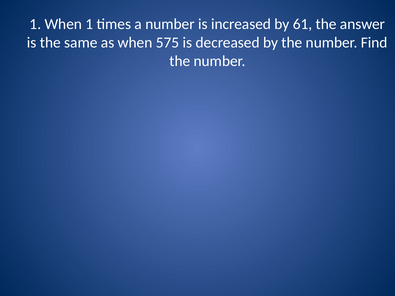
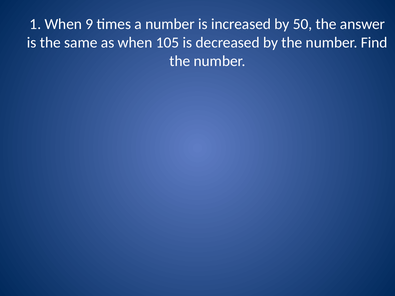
When 1: 1 -> 9
61: 61 -> 50
575: 575 -> 105
